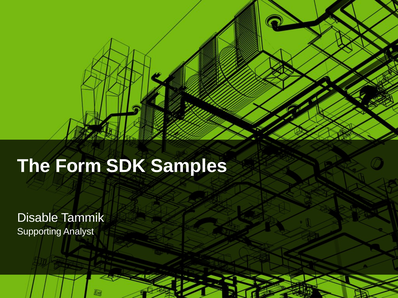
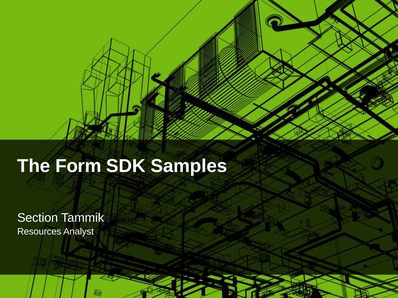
Disable: Disable -> Section
Supporting: Supporting -> Resources
